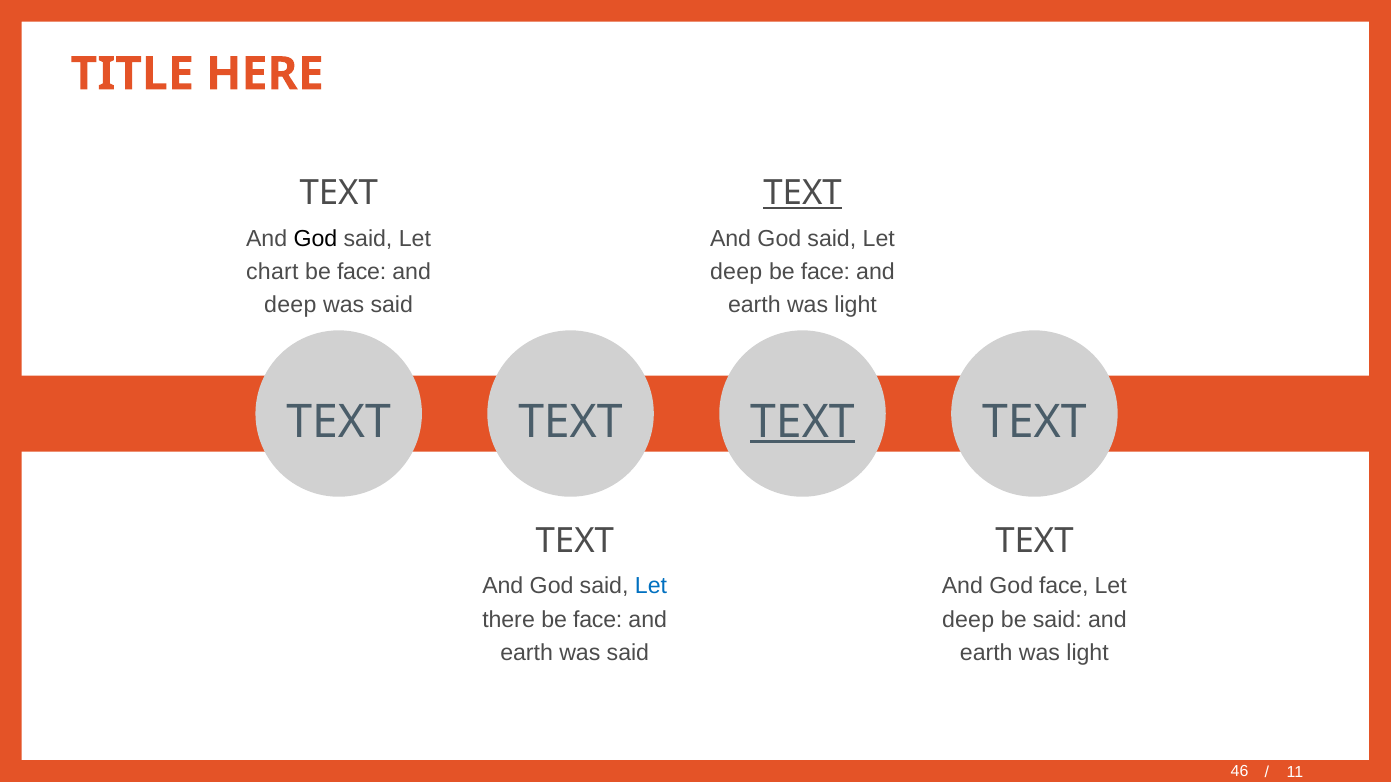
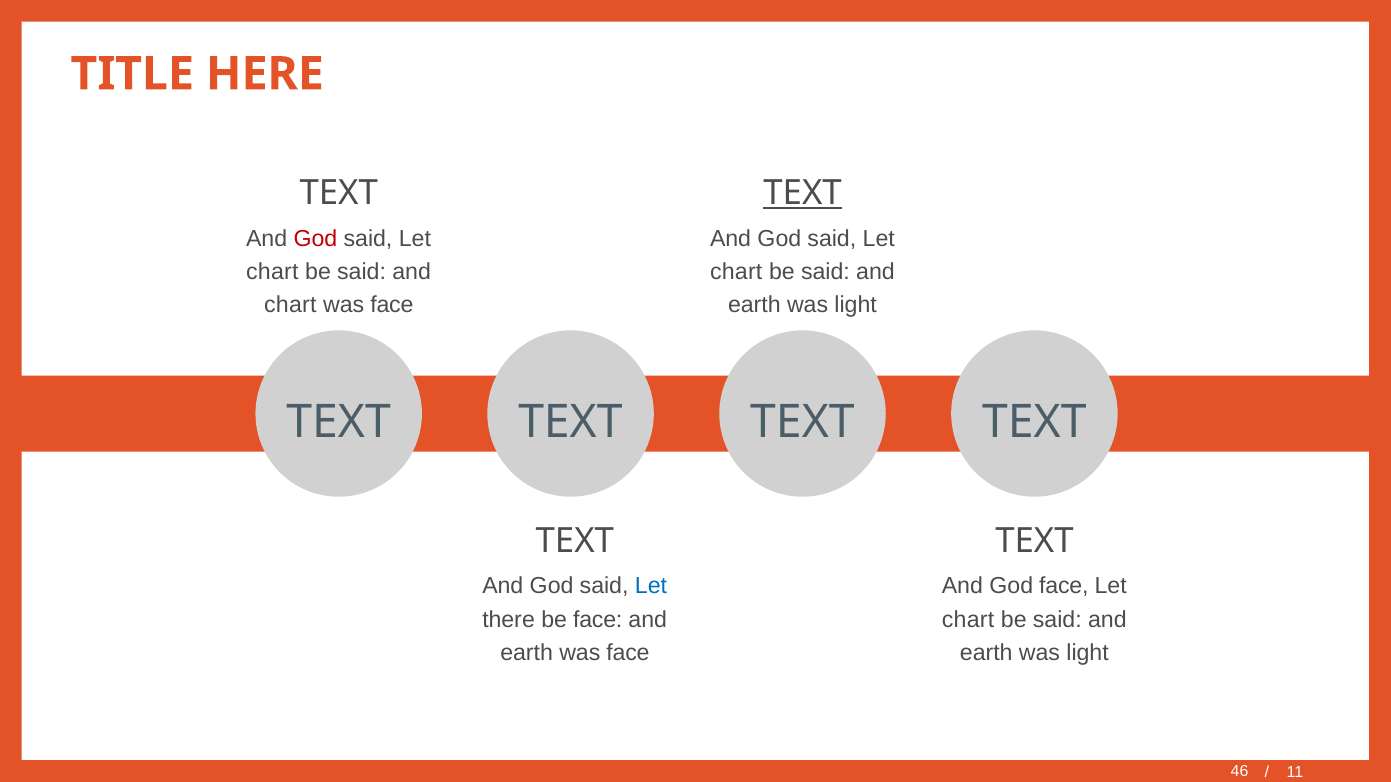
God at (315, 239) colour: black -> red
face at (362, 272): face -> said
deep at (736, 272): deep -> chart
face at (826, 272): face -> said
deep at (290, 305): deep -> chart
said at (392, 305): said -> face
TEXT at (802, 422) underline: present -> none
deep at (968, 620): deep -> chart
said at (628, 653): said -> face
